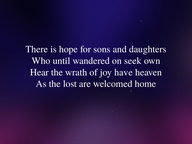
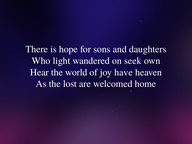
until: until -> light
wrath: wrath -> world
